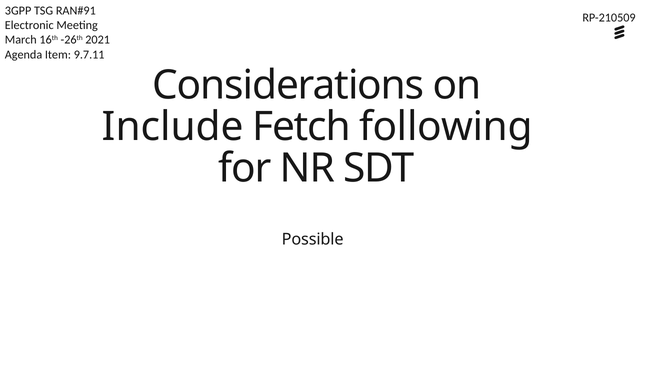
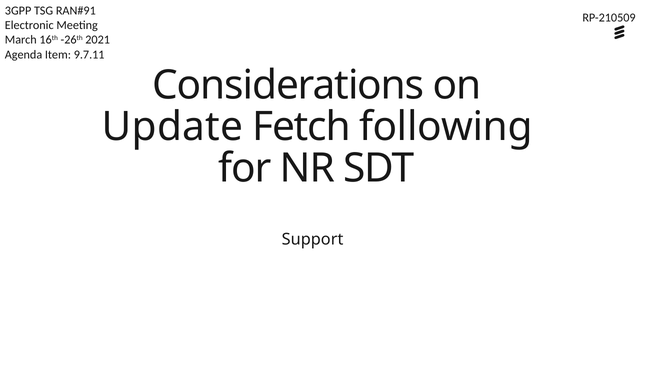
Include: Include -> Update
Possible: Possible -> Support
